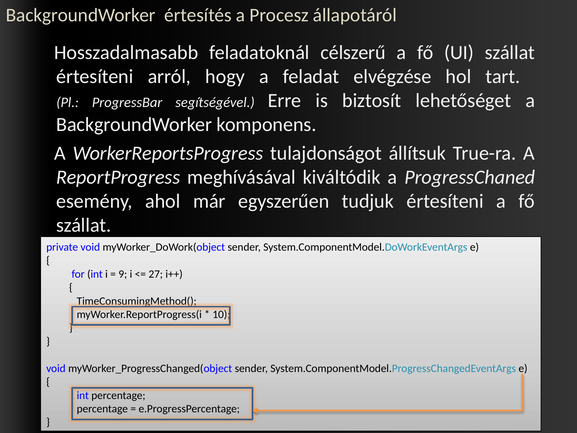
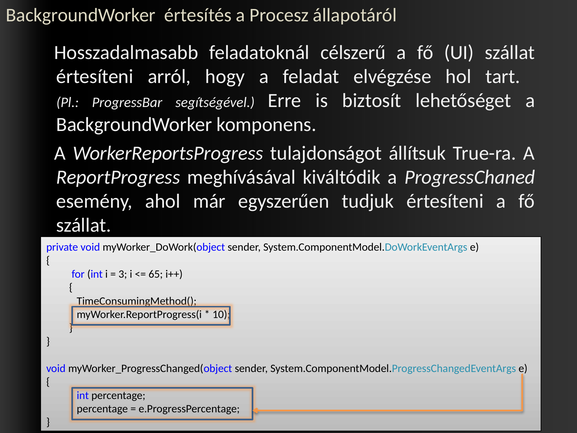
9: 9 -> 3
27: 27 -> 65
